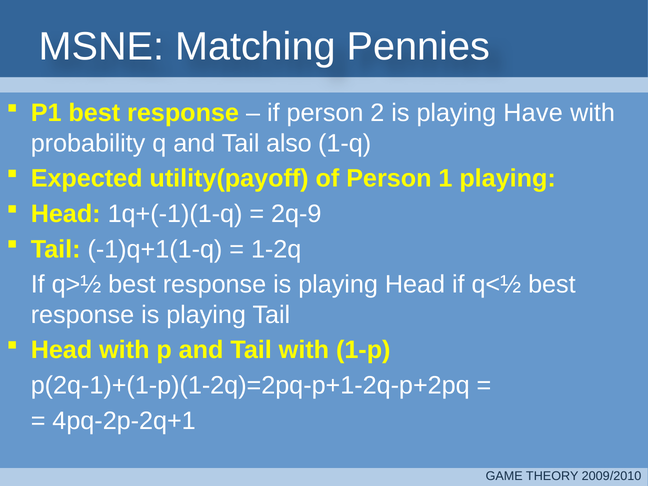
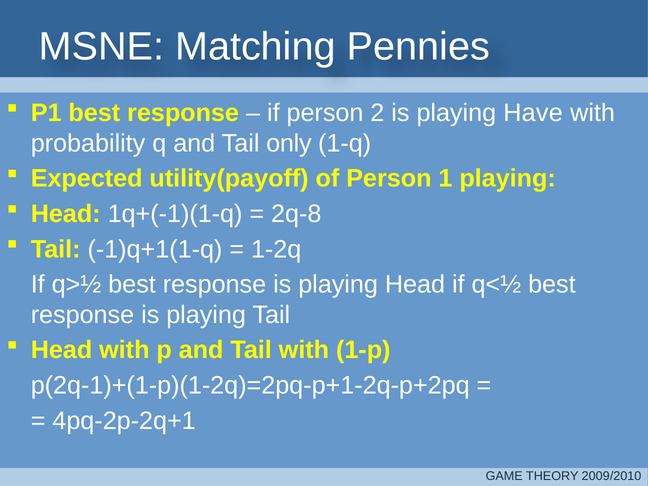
also: also -> only
2q-9: 2q-9 -> 2q-8
